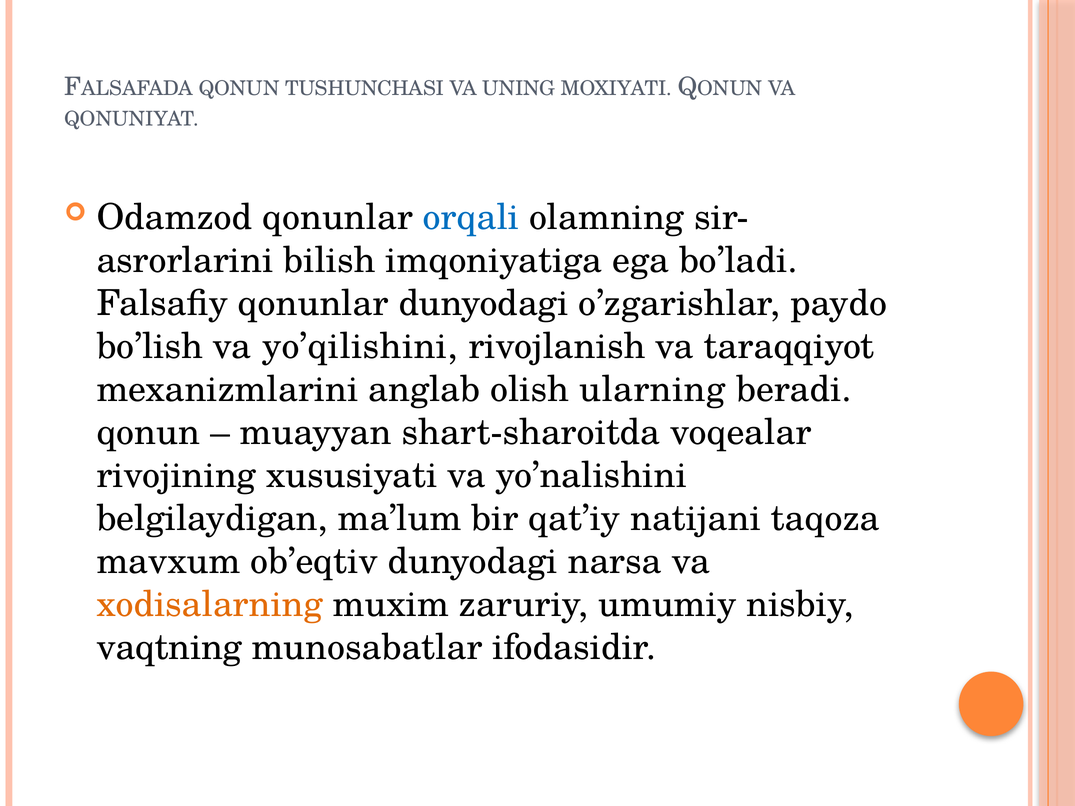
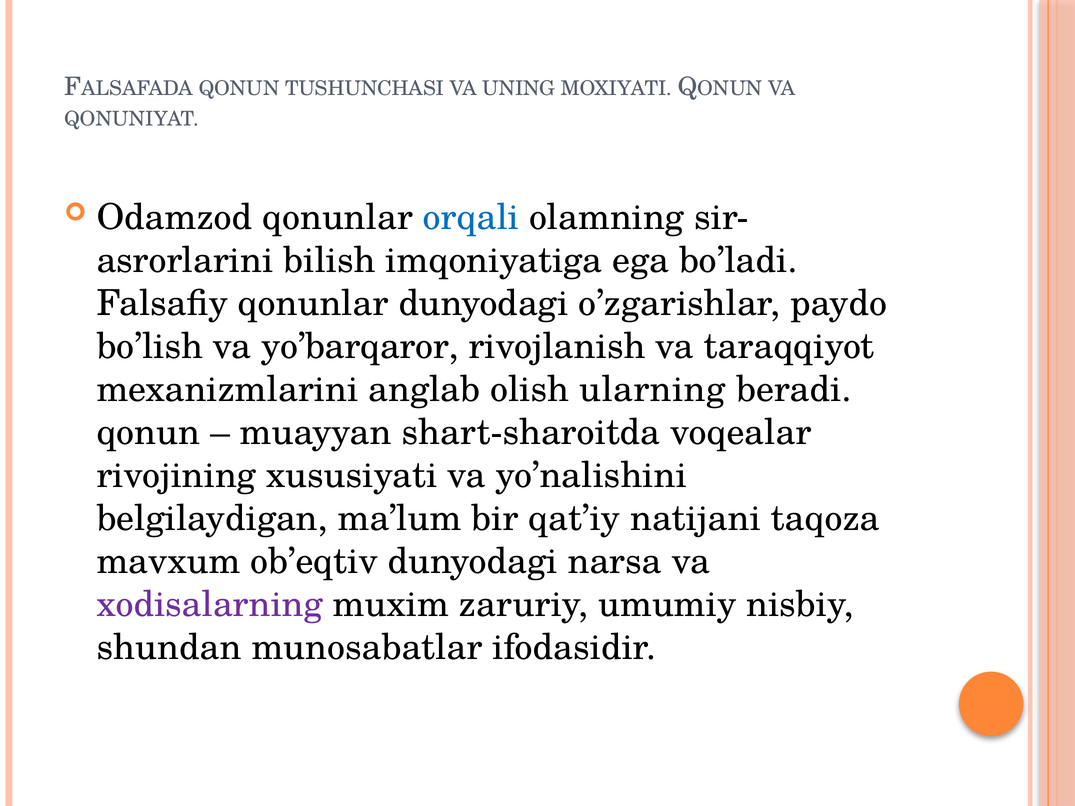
yo’qilishini: yo’qilishini -> yo’barqaror
xodisalarning colour: orange -> purple
vaqtning: vaqtning -> shundan
